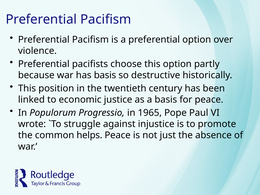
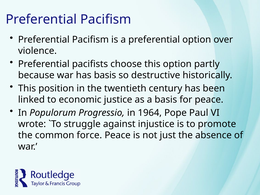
1965: 1965 -> 1964
helps: helps -> force
